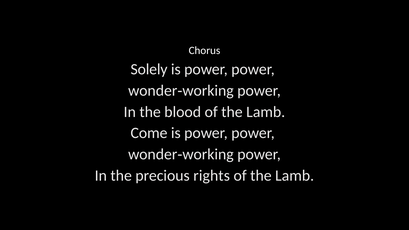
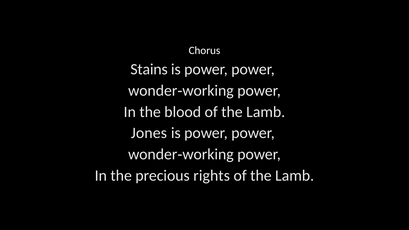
Solely: Solely -> Stains
Come: Come -> Jones
